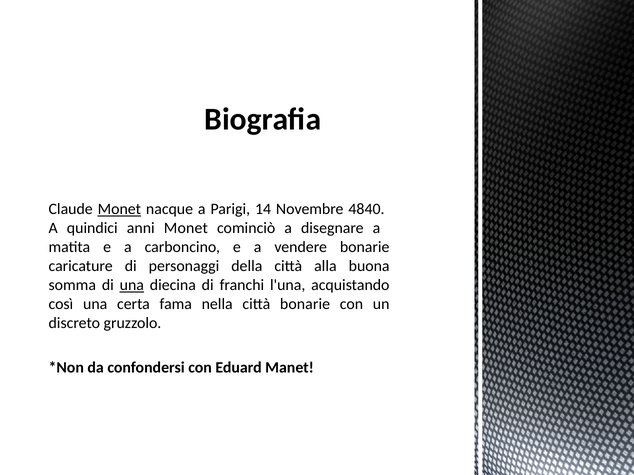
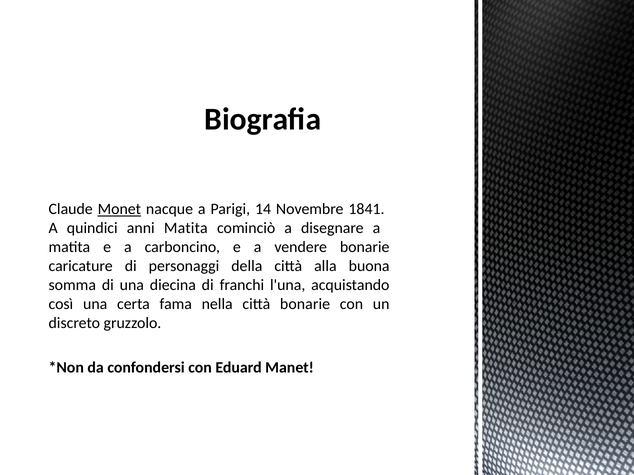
4840: 4840 -> 1841
anni Monet: Monet -> Matita
una at (132, 285) underline: present -> none
